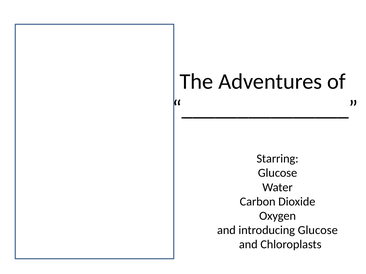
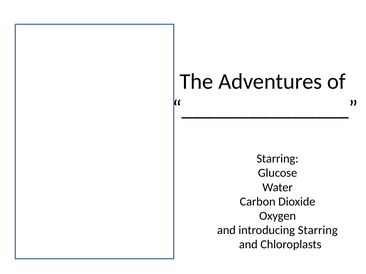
introducing Glucose: Glucose -> Starring
